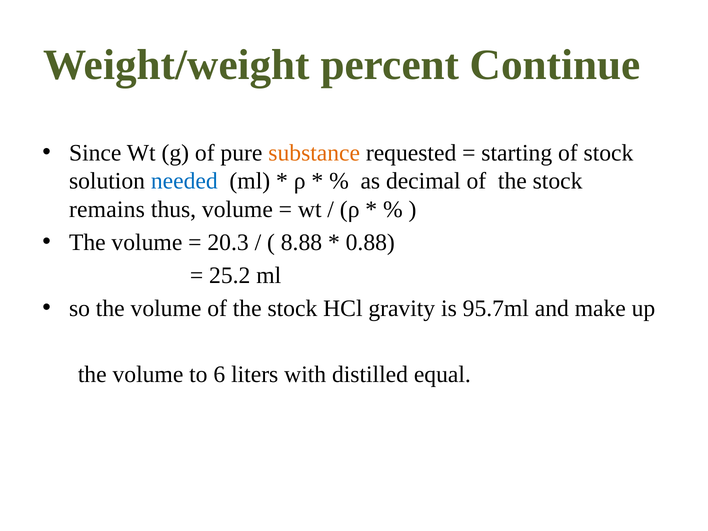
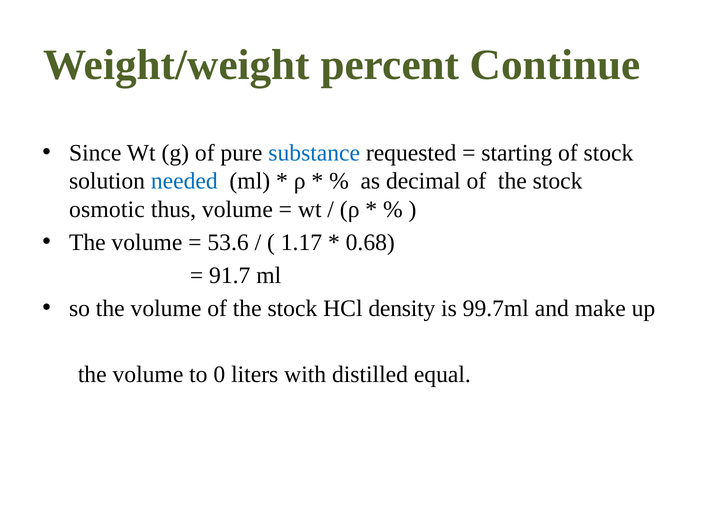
substance colour: orange -> blue
remains: remains -> osmotic
20.3: 20.3 -> 53.6
8.88: 8.88 -> 1.17
0.88: 0.88 -> 0.68
25.2: 25.2 -> 91.7
gravity: gravity -> density
95.7ml: 95.7ml -> 99.7ml
6: 6 -> 0
